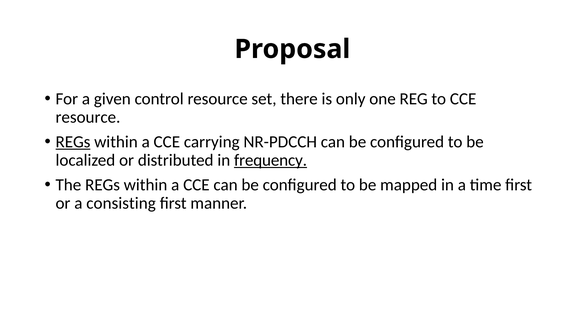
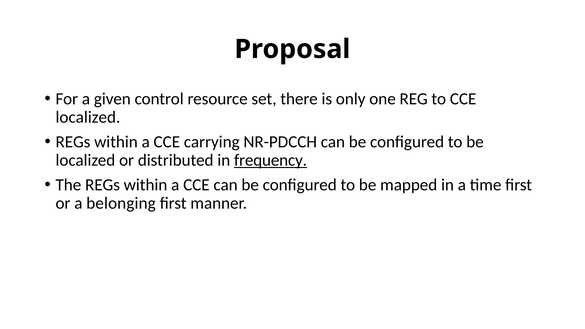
resource at (88, 117): resource -> localized
REGs at (73, 142) underline: present -> none
consisting: consisting -> belonging
